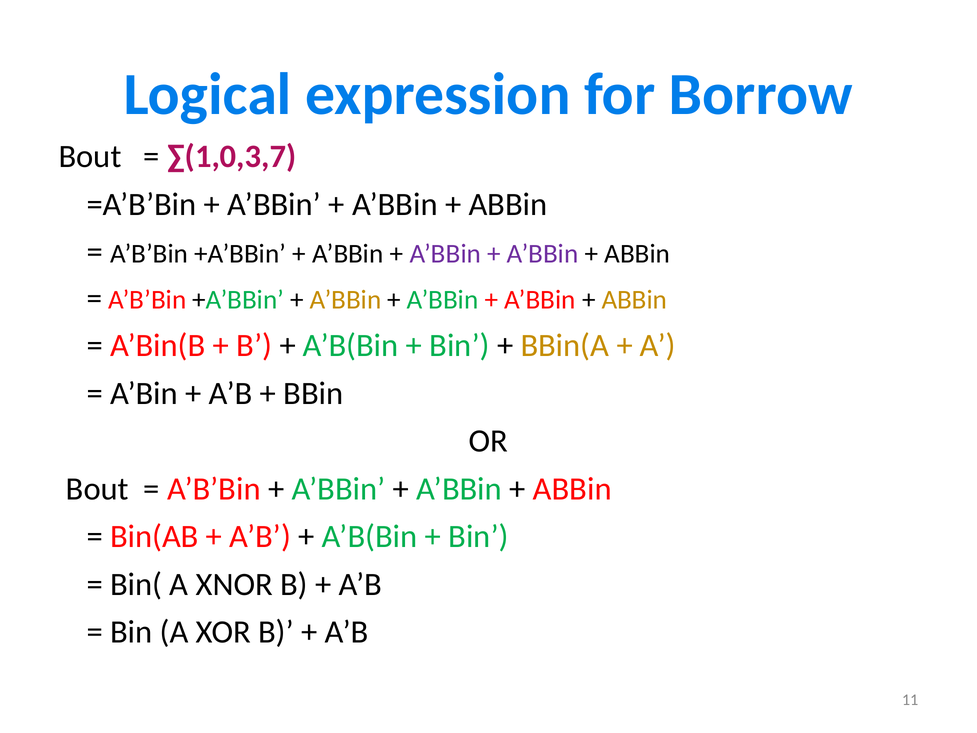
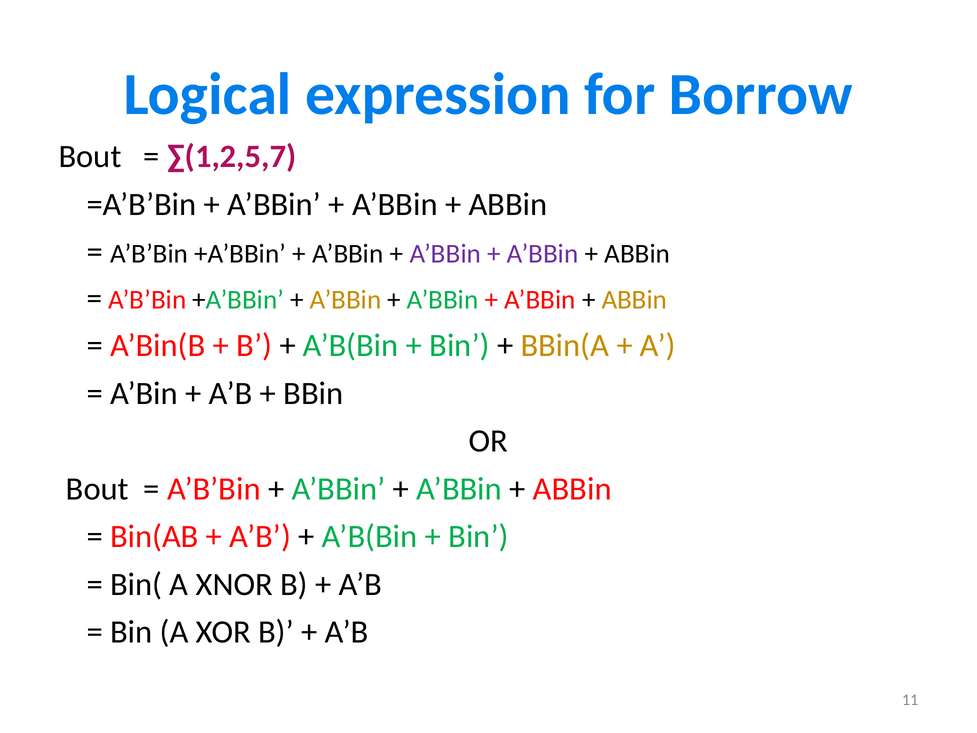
∑(1,0,3,7: ∑(1,0,3,7 -> ∑(1,2,5,7
